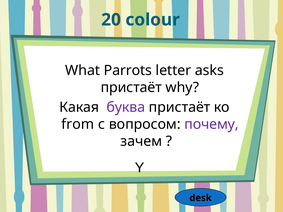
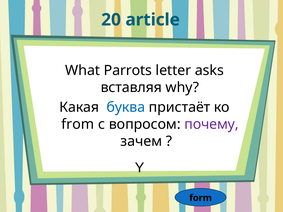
colour: colour -> article
пристаёт at (131, 88): пристаёт -> вставляя
буква colour: purple -> blue
desk: desk -> form
